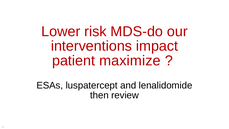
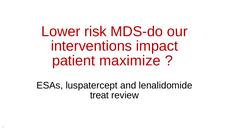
then: then -> treat
